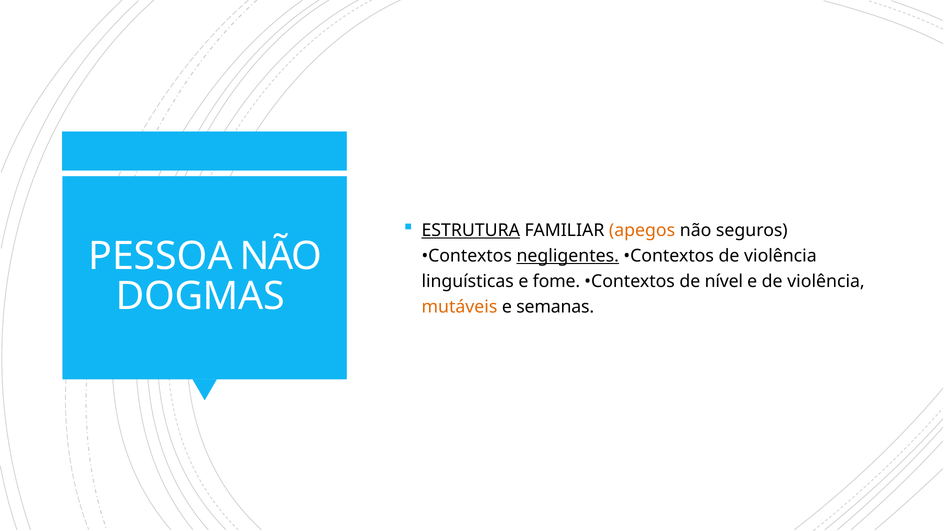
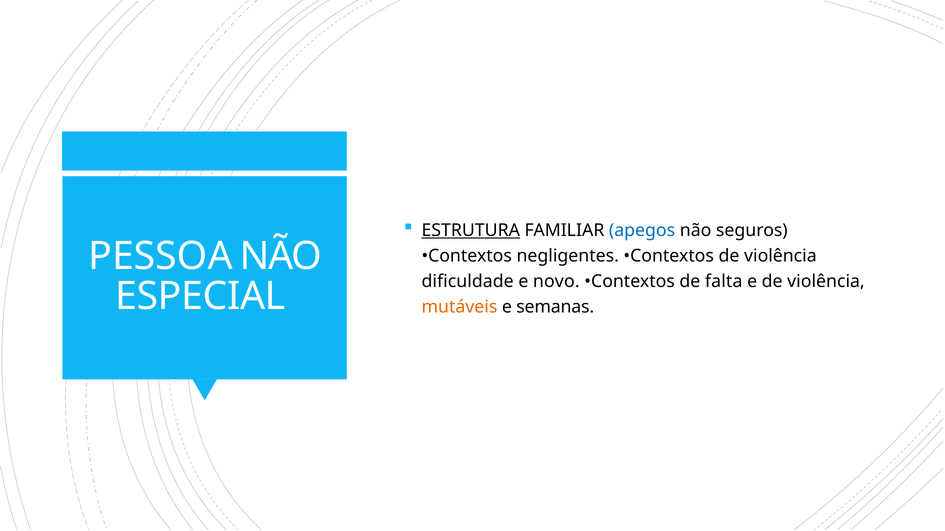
apegos colour: orange -> blue
negligentes underline: present -> none
linguísticas: linguísticas -> dificuldade
fome: fome -> novo
nível: nível -> falta
DOGMAS: DOGMAS -> ESPECIAL
